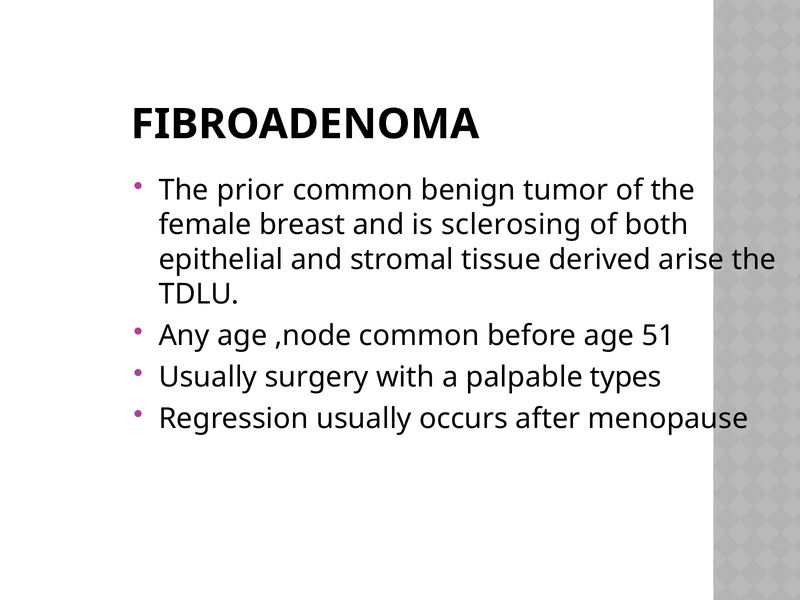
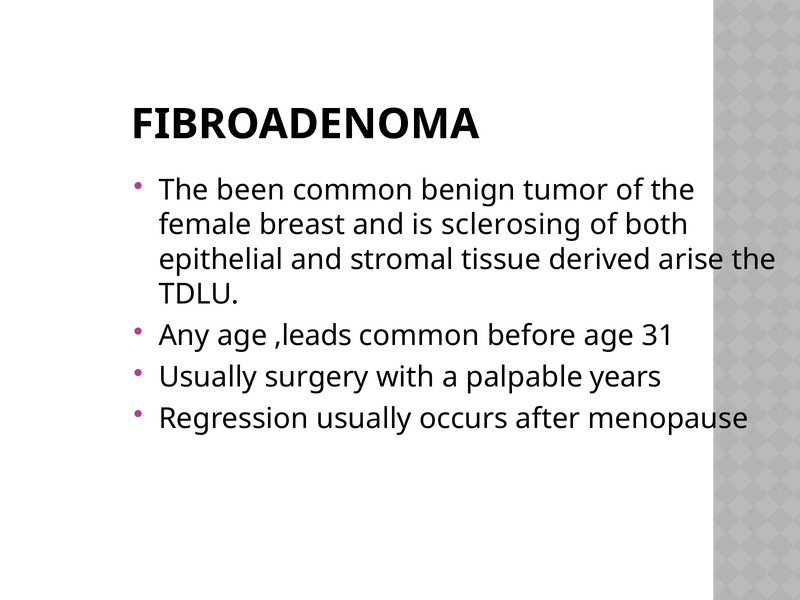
prior: prior -> been
,node: ,node -> ,leads
51: 51 -> 31
types: types -> years
